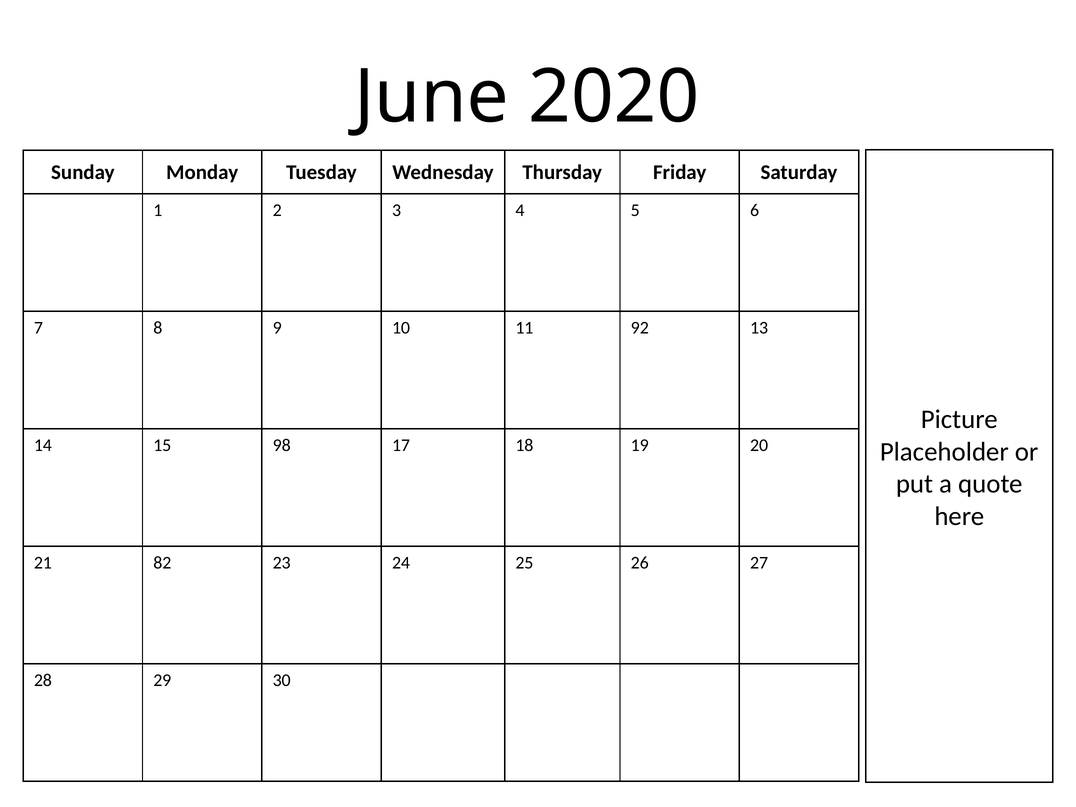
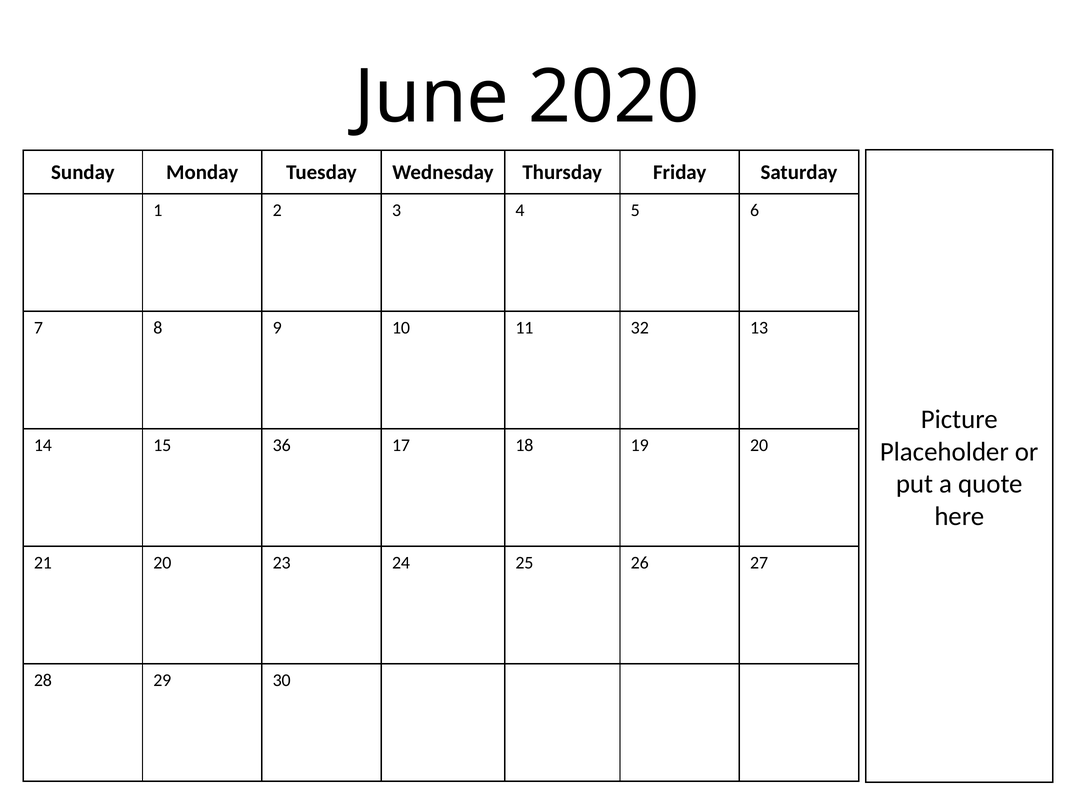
92: 92 -> 32
98: 98 -> 36
21 82: 82 -> 20
